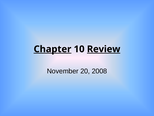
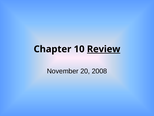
Chapter underline: present -> none
